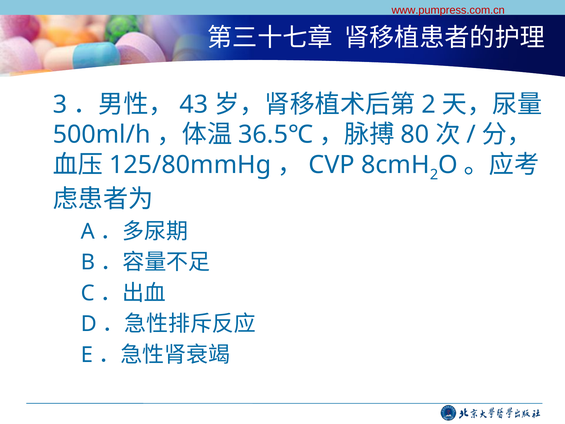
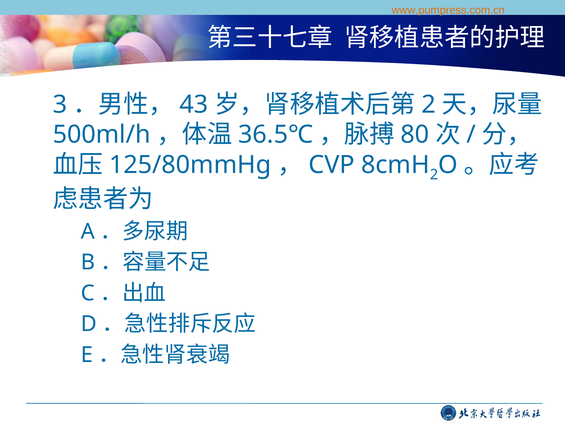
www.pumpress.com.cn colour: red -> orange
